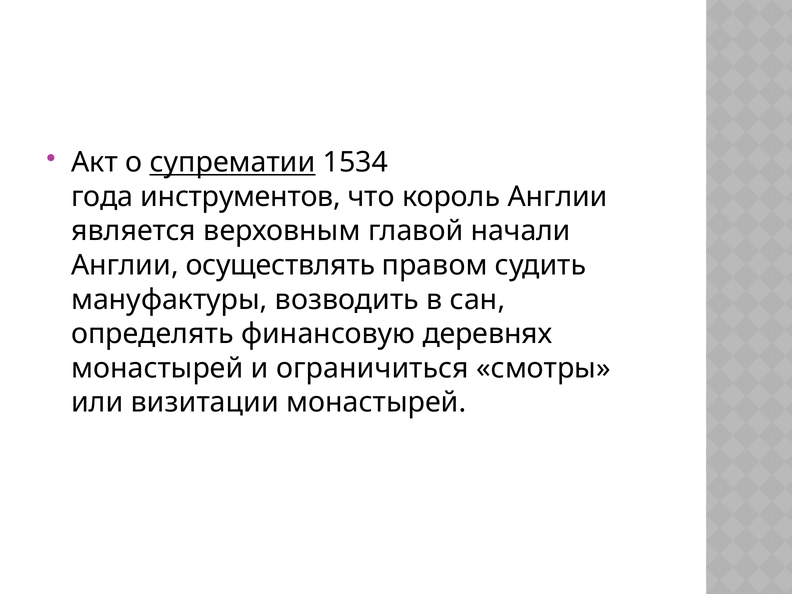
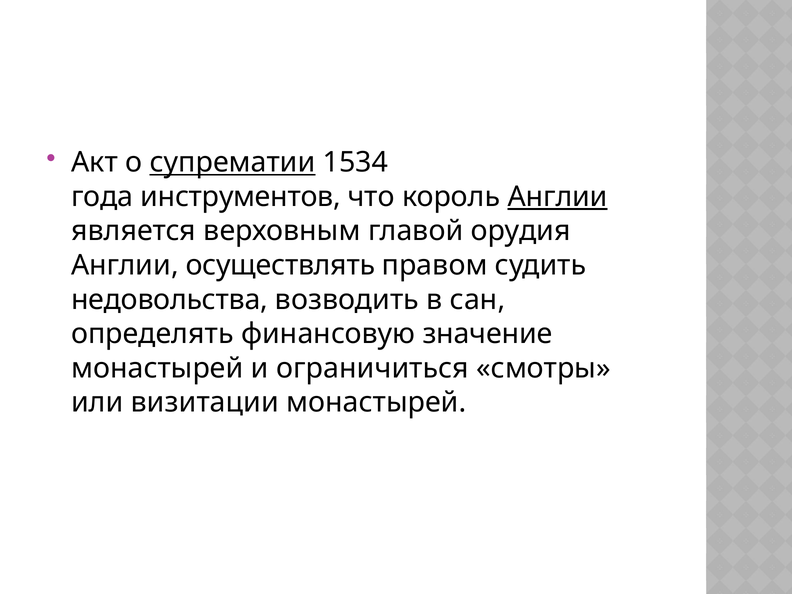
Англии at (558, 197) underline: none -> present
начали: начали -> орудия
мануфактуры: мануфактуры -> недовольства
деревнях: деревнях -> значение
